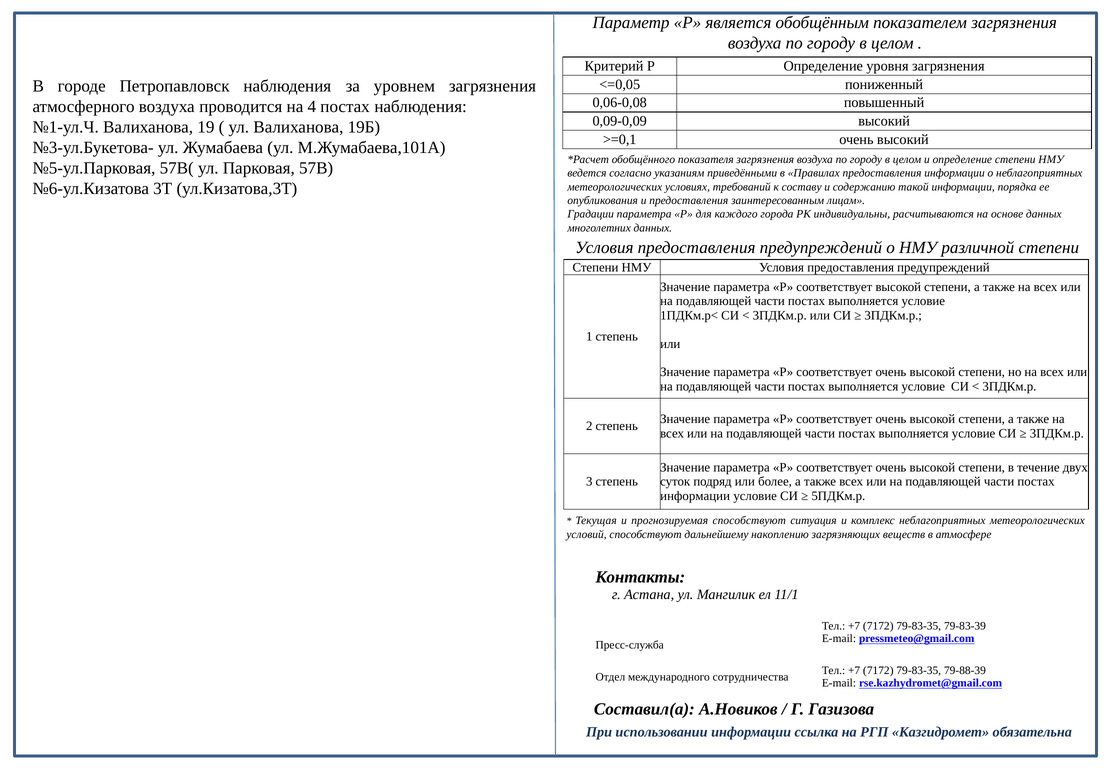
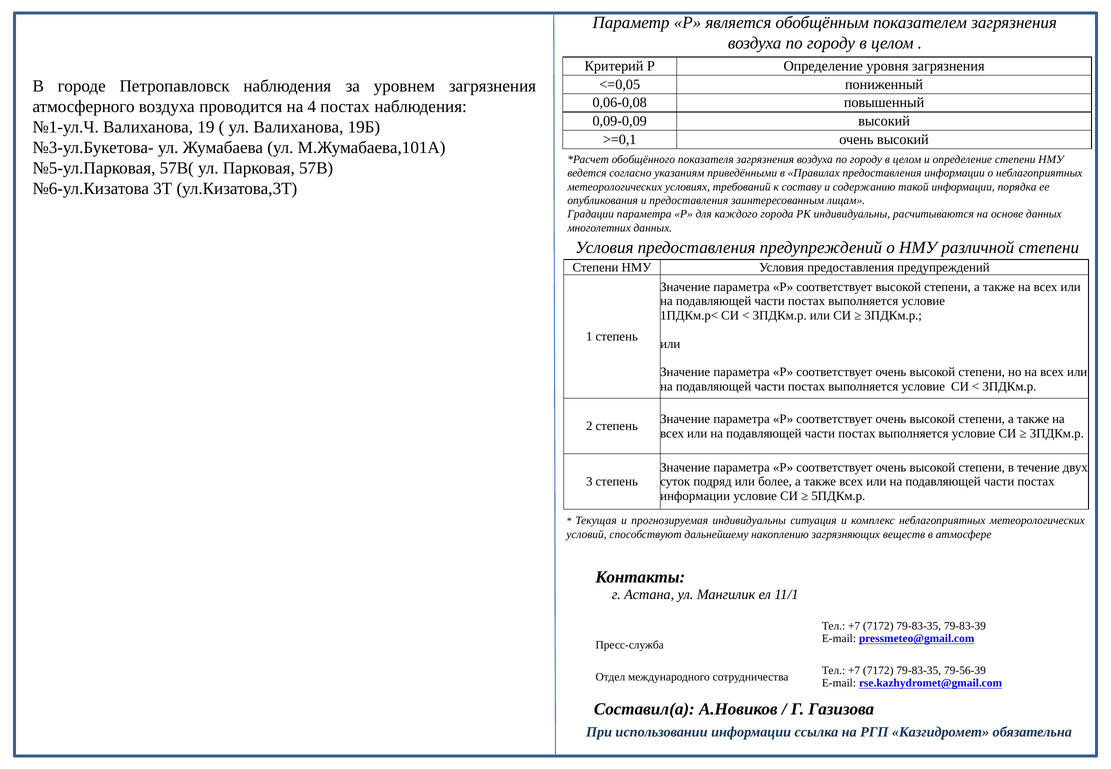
прогнозируемая способствуют: способствуют -> индивидуальны
79-88-39: 79-88-39 -> 79-56-39
